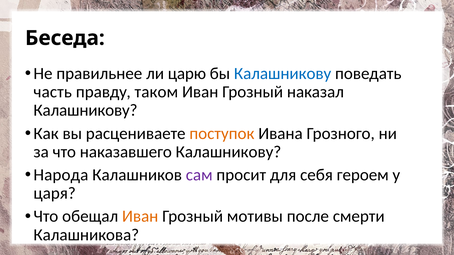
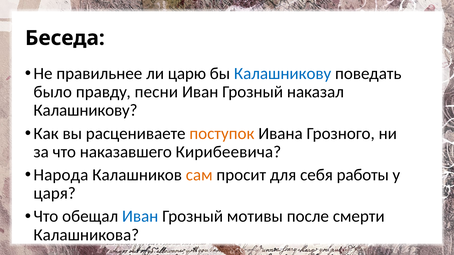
часть: часть -> было
таком: таком -> песни
наказавшего Калашникову: Калашникову -> Кирибеевича
сам colour: purple -> orange
героем: героем -> работы
Иван at (140, 217) colour: orange -> blue
